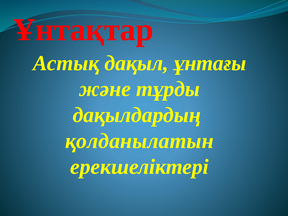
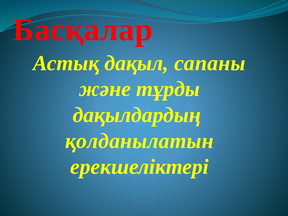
Ұнтақтар: Ұнтақтар -> Басқалар
ұнтағы: ұнтағы -> сапаны
